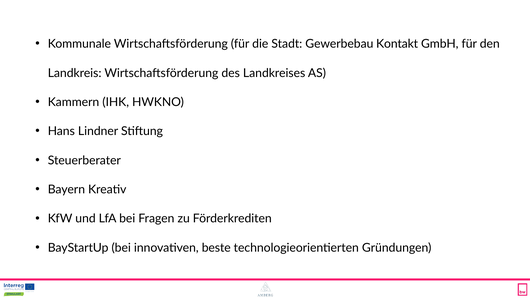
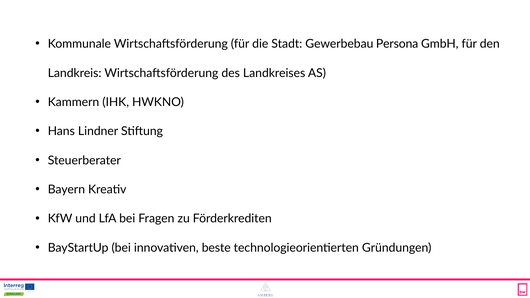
Kontakt: Kontakt -> Persona
